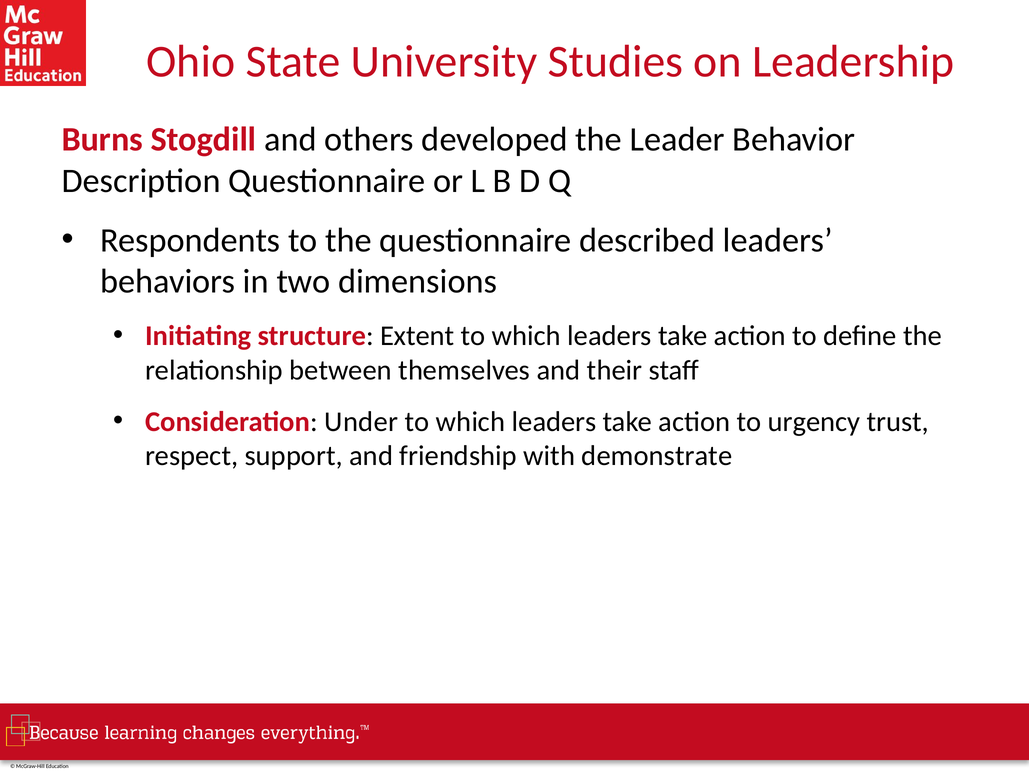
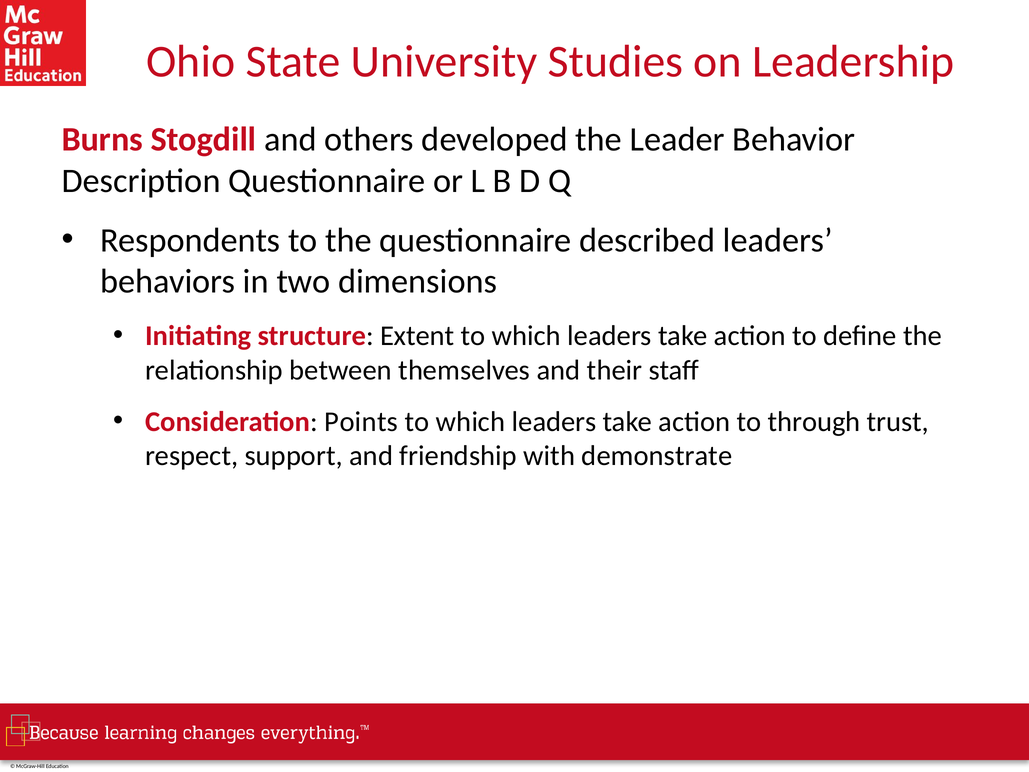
Under: Under -> Points
urgency: urgency -> through
